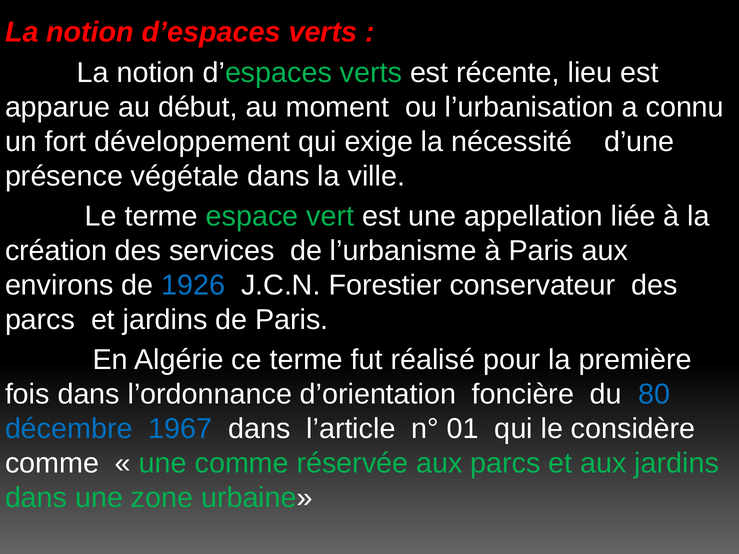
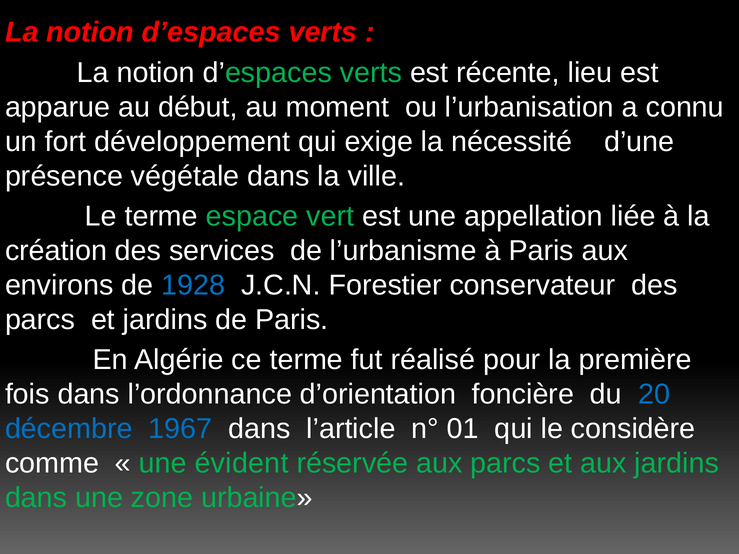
1926: 1926 -> 1928
80: 80 -> 20
une comme: comme -> évident
